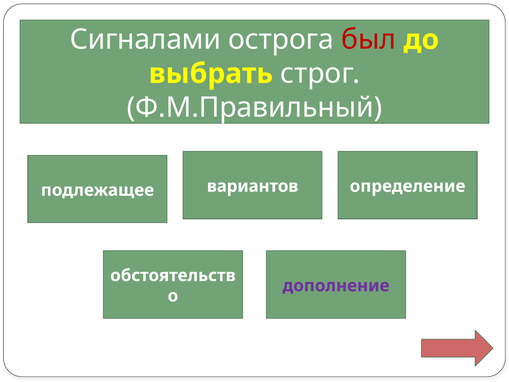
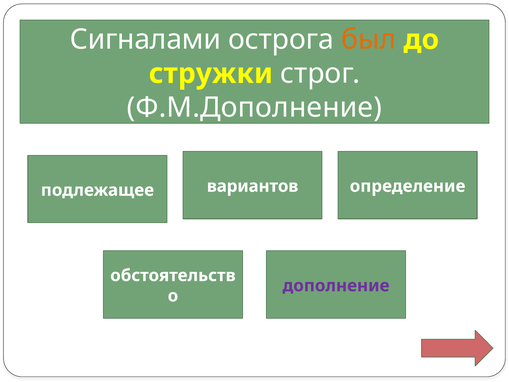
был colour: red -> orange
выбрать: выбрать -> стружки
Ф.М.Правильный: Ф.М.Правильный -> Ф.М.Дополнение
